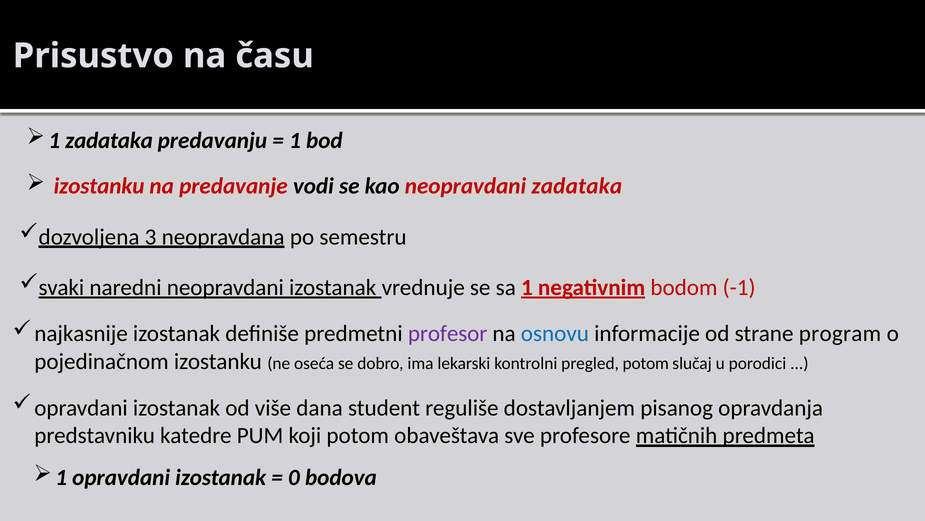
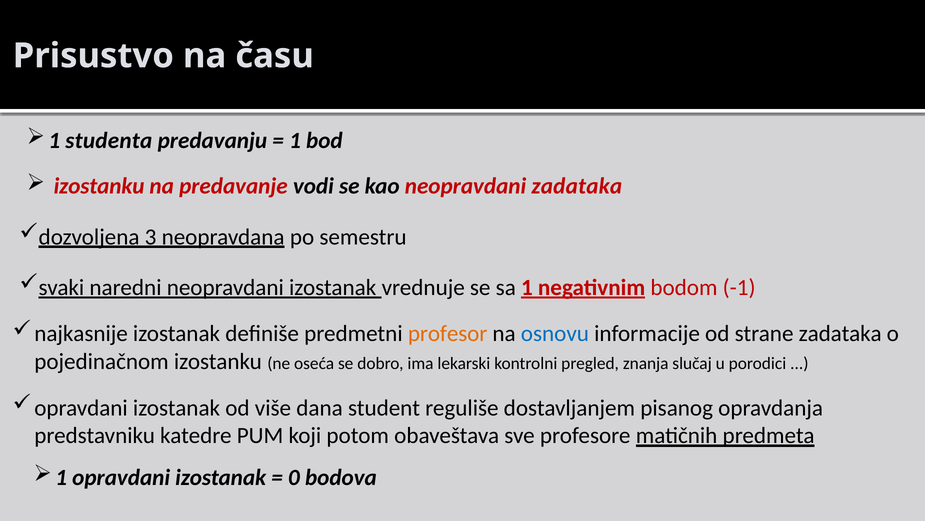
1 zadataka: zadataka -> studenta
profesor colour: purple -> orange
strane program: program -> zadataka
pregled potom: potom -> znanja
